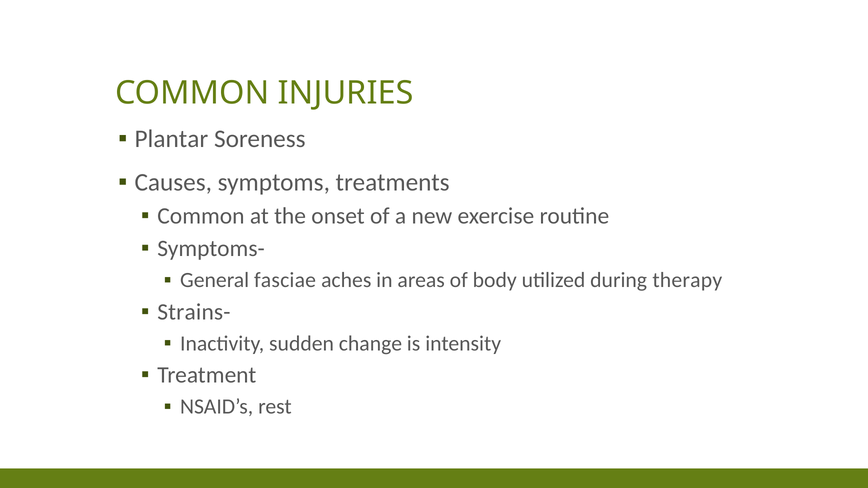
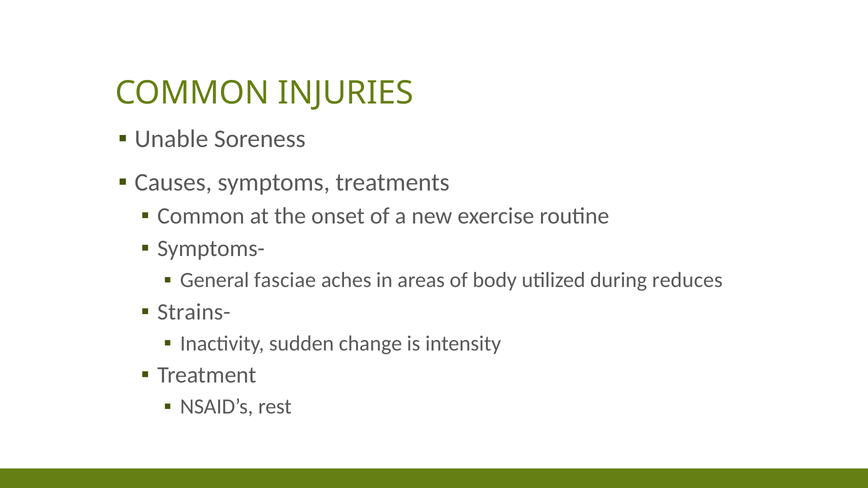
Plantar: Plantar -> Unable
therapy: therapy -> reduces
